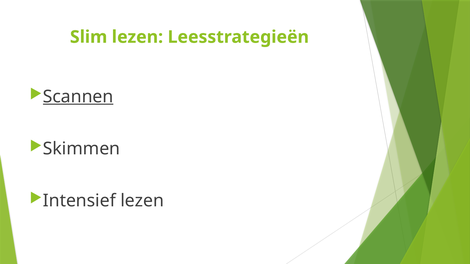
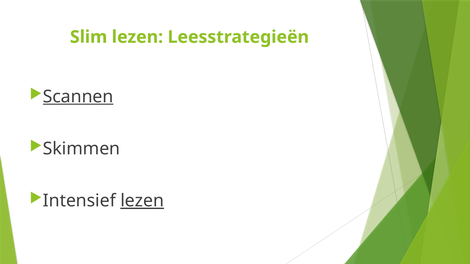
lezen at (142, 201) underline: none -> present
